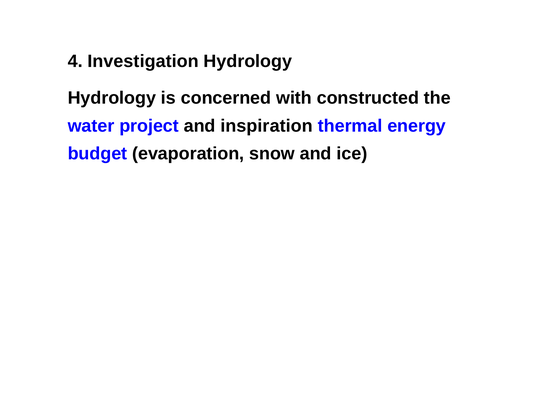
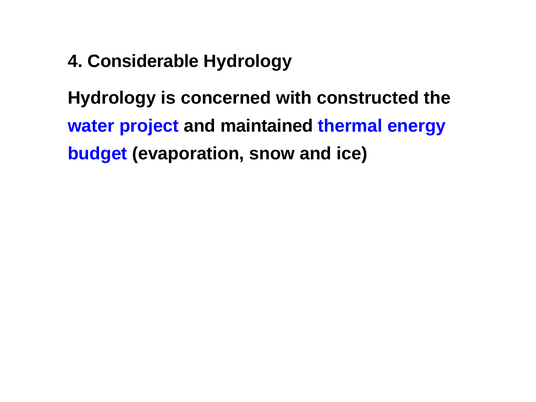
Investigation: Investigation -> Considerable
inspiration: inspiration -> maintained
